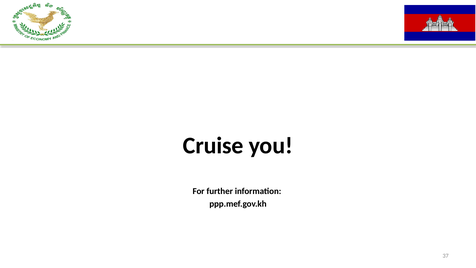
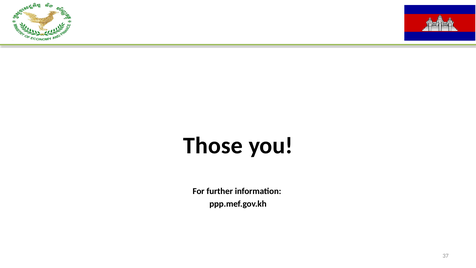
Cruise: Cruise -> Those
